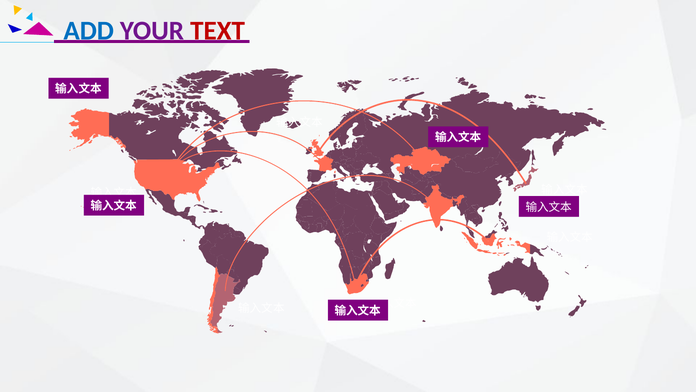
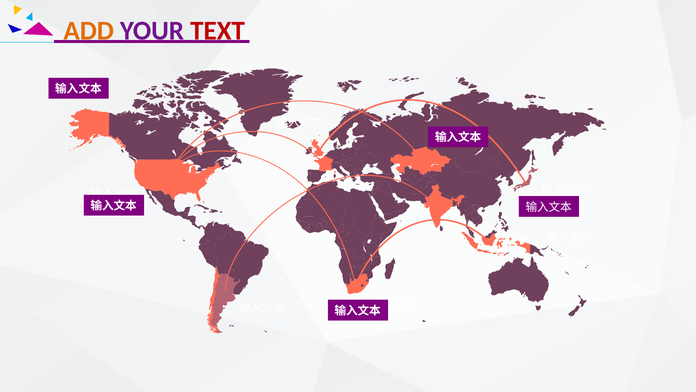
ADD colour: blue -> orange
